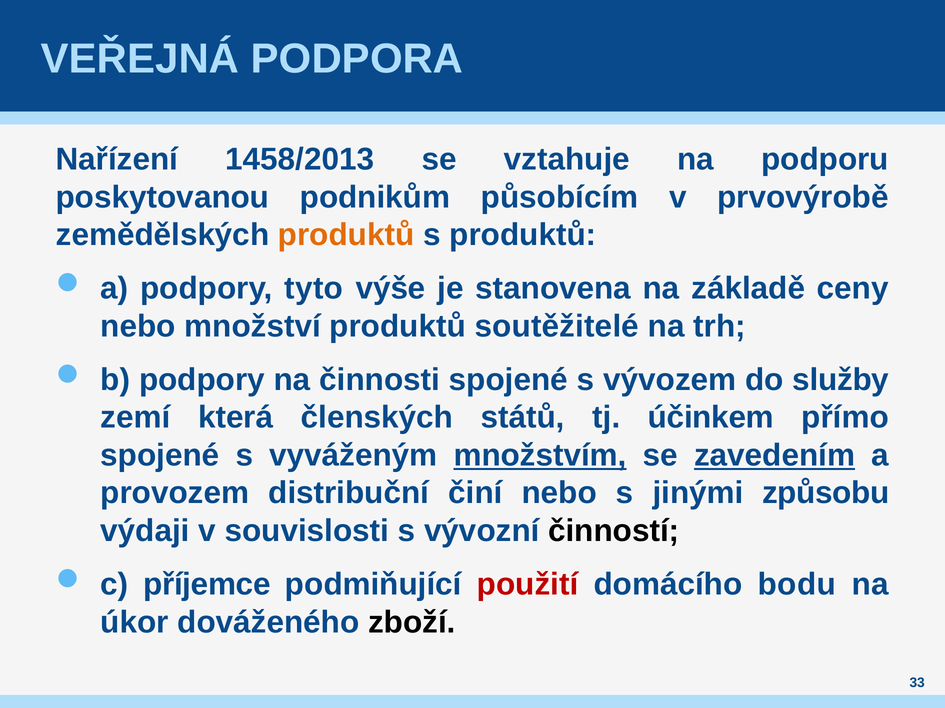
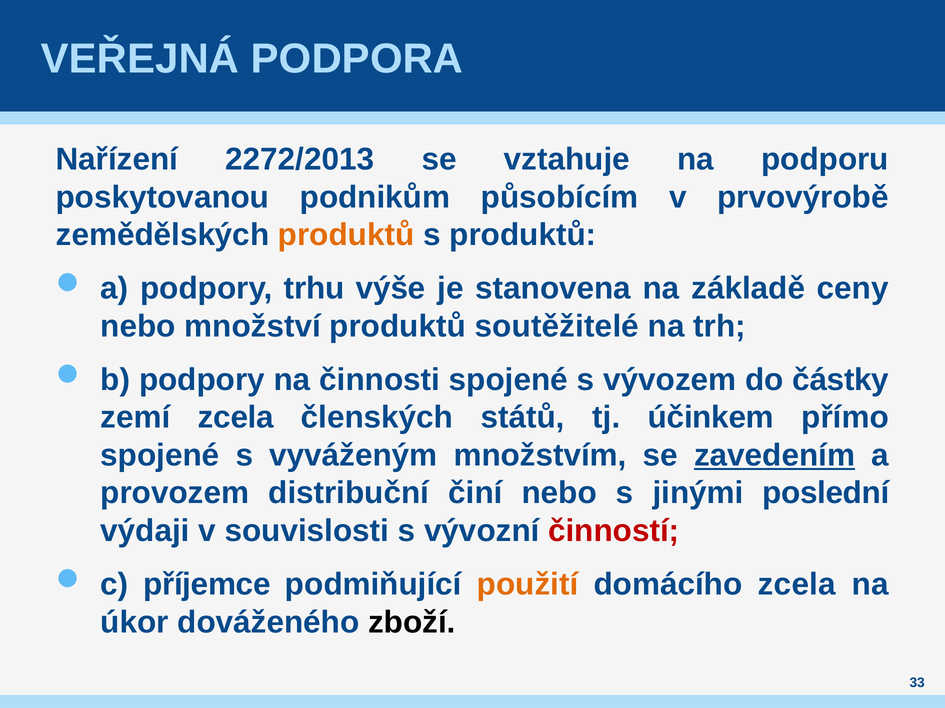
1458/2013: 1458/2013 -> 2272/2013
tyto: tyto -> trhu
služby: služby -> částky
zemí která: která -> zcela
množstvím underline: present -> none
způsobu: způsobu -> poslední
činností colour: black -> red
použití colour: red -> orange
domácího bodu: bodu -> zcela
